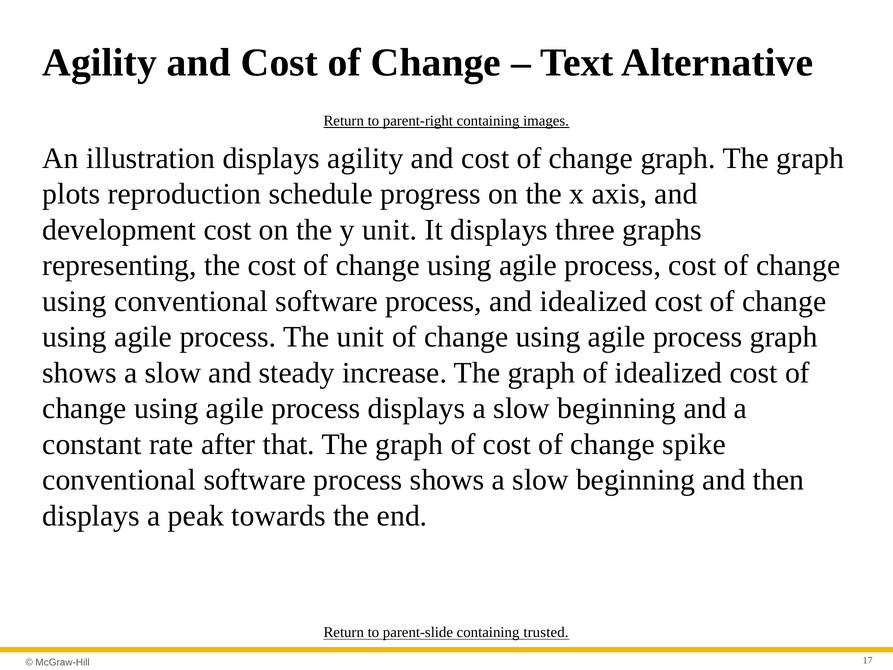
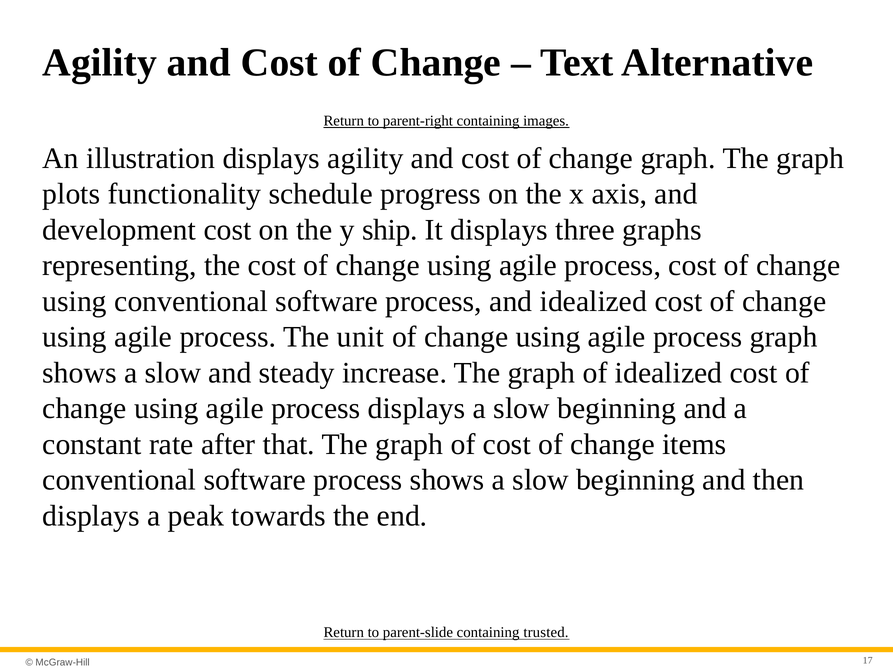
reproduction: reproduction -> functionality
y unit: unit -> ship
spike: spike -> items
